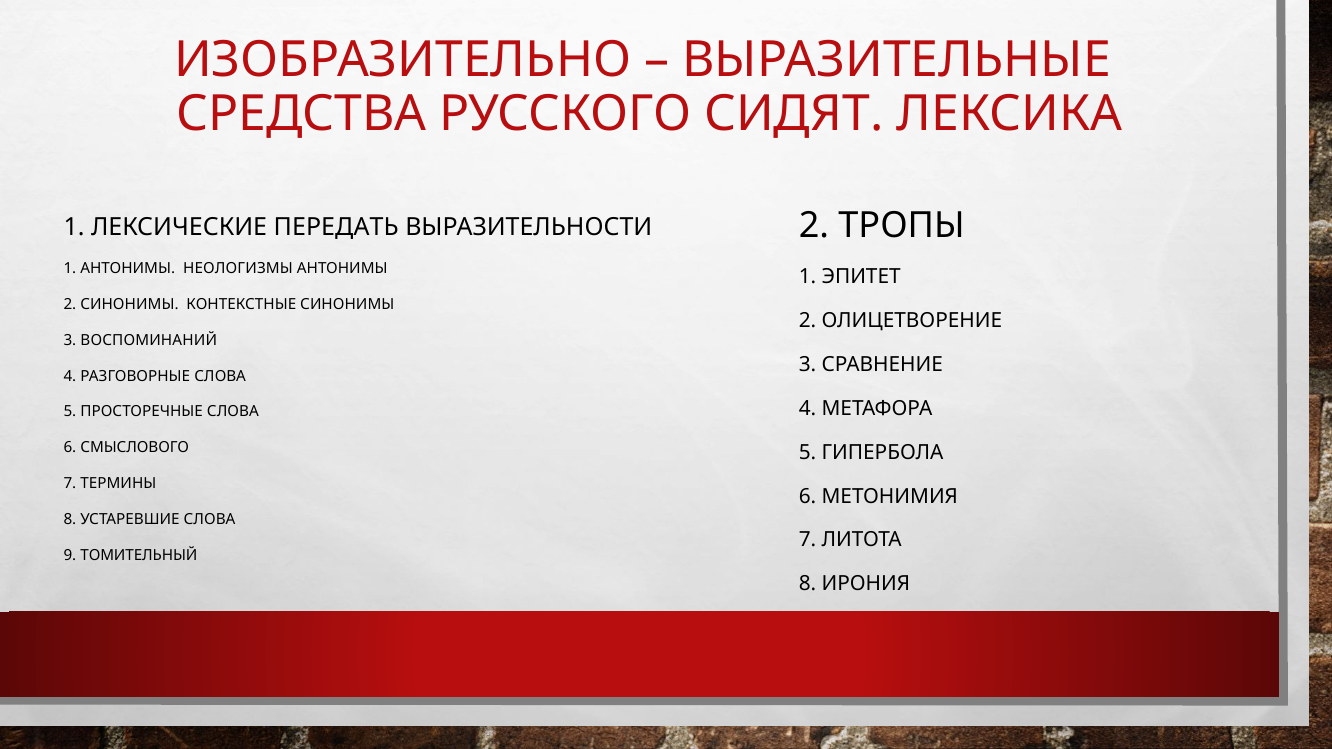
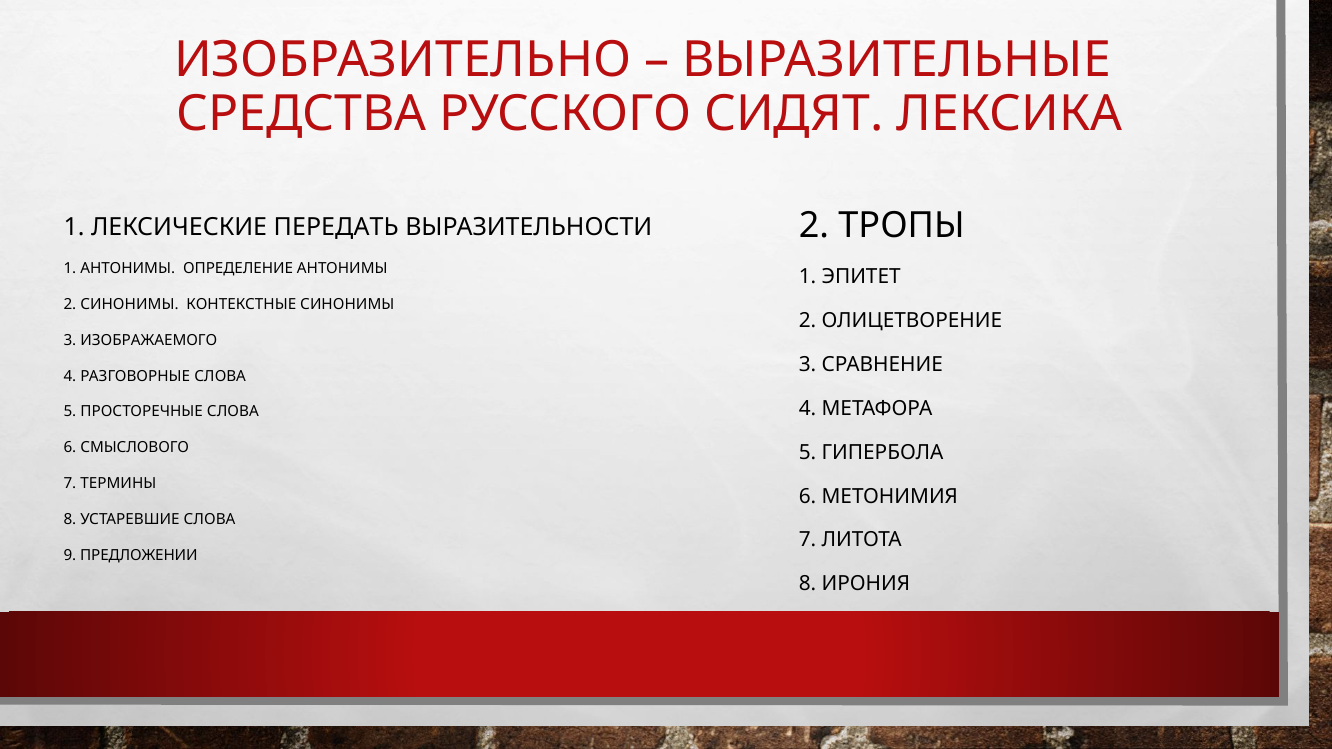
НЕОЛОГИЗМЫ: НЕОЛОГИЗМЫ -> ОПРЕДЕЛЕНИЕ
ВОСПОМИНАНИЙ: ВОСПОМИНАНИЙ -> ИЗОБРАЖАЕМОГО
ТОМИТЕЛЬНЫЙ: ТОМИТЕЛЬНЫЙ -> ПРЕДЛОЖЕНИИ
